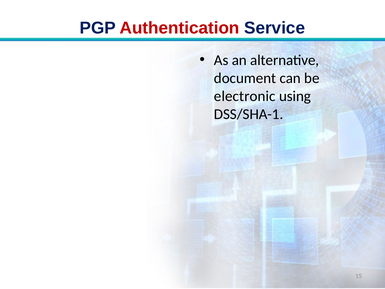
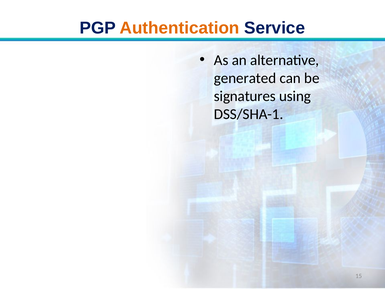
Authentication colour: red -> orange
document: document -> generated
electronic: electronic -> signatures
